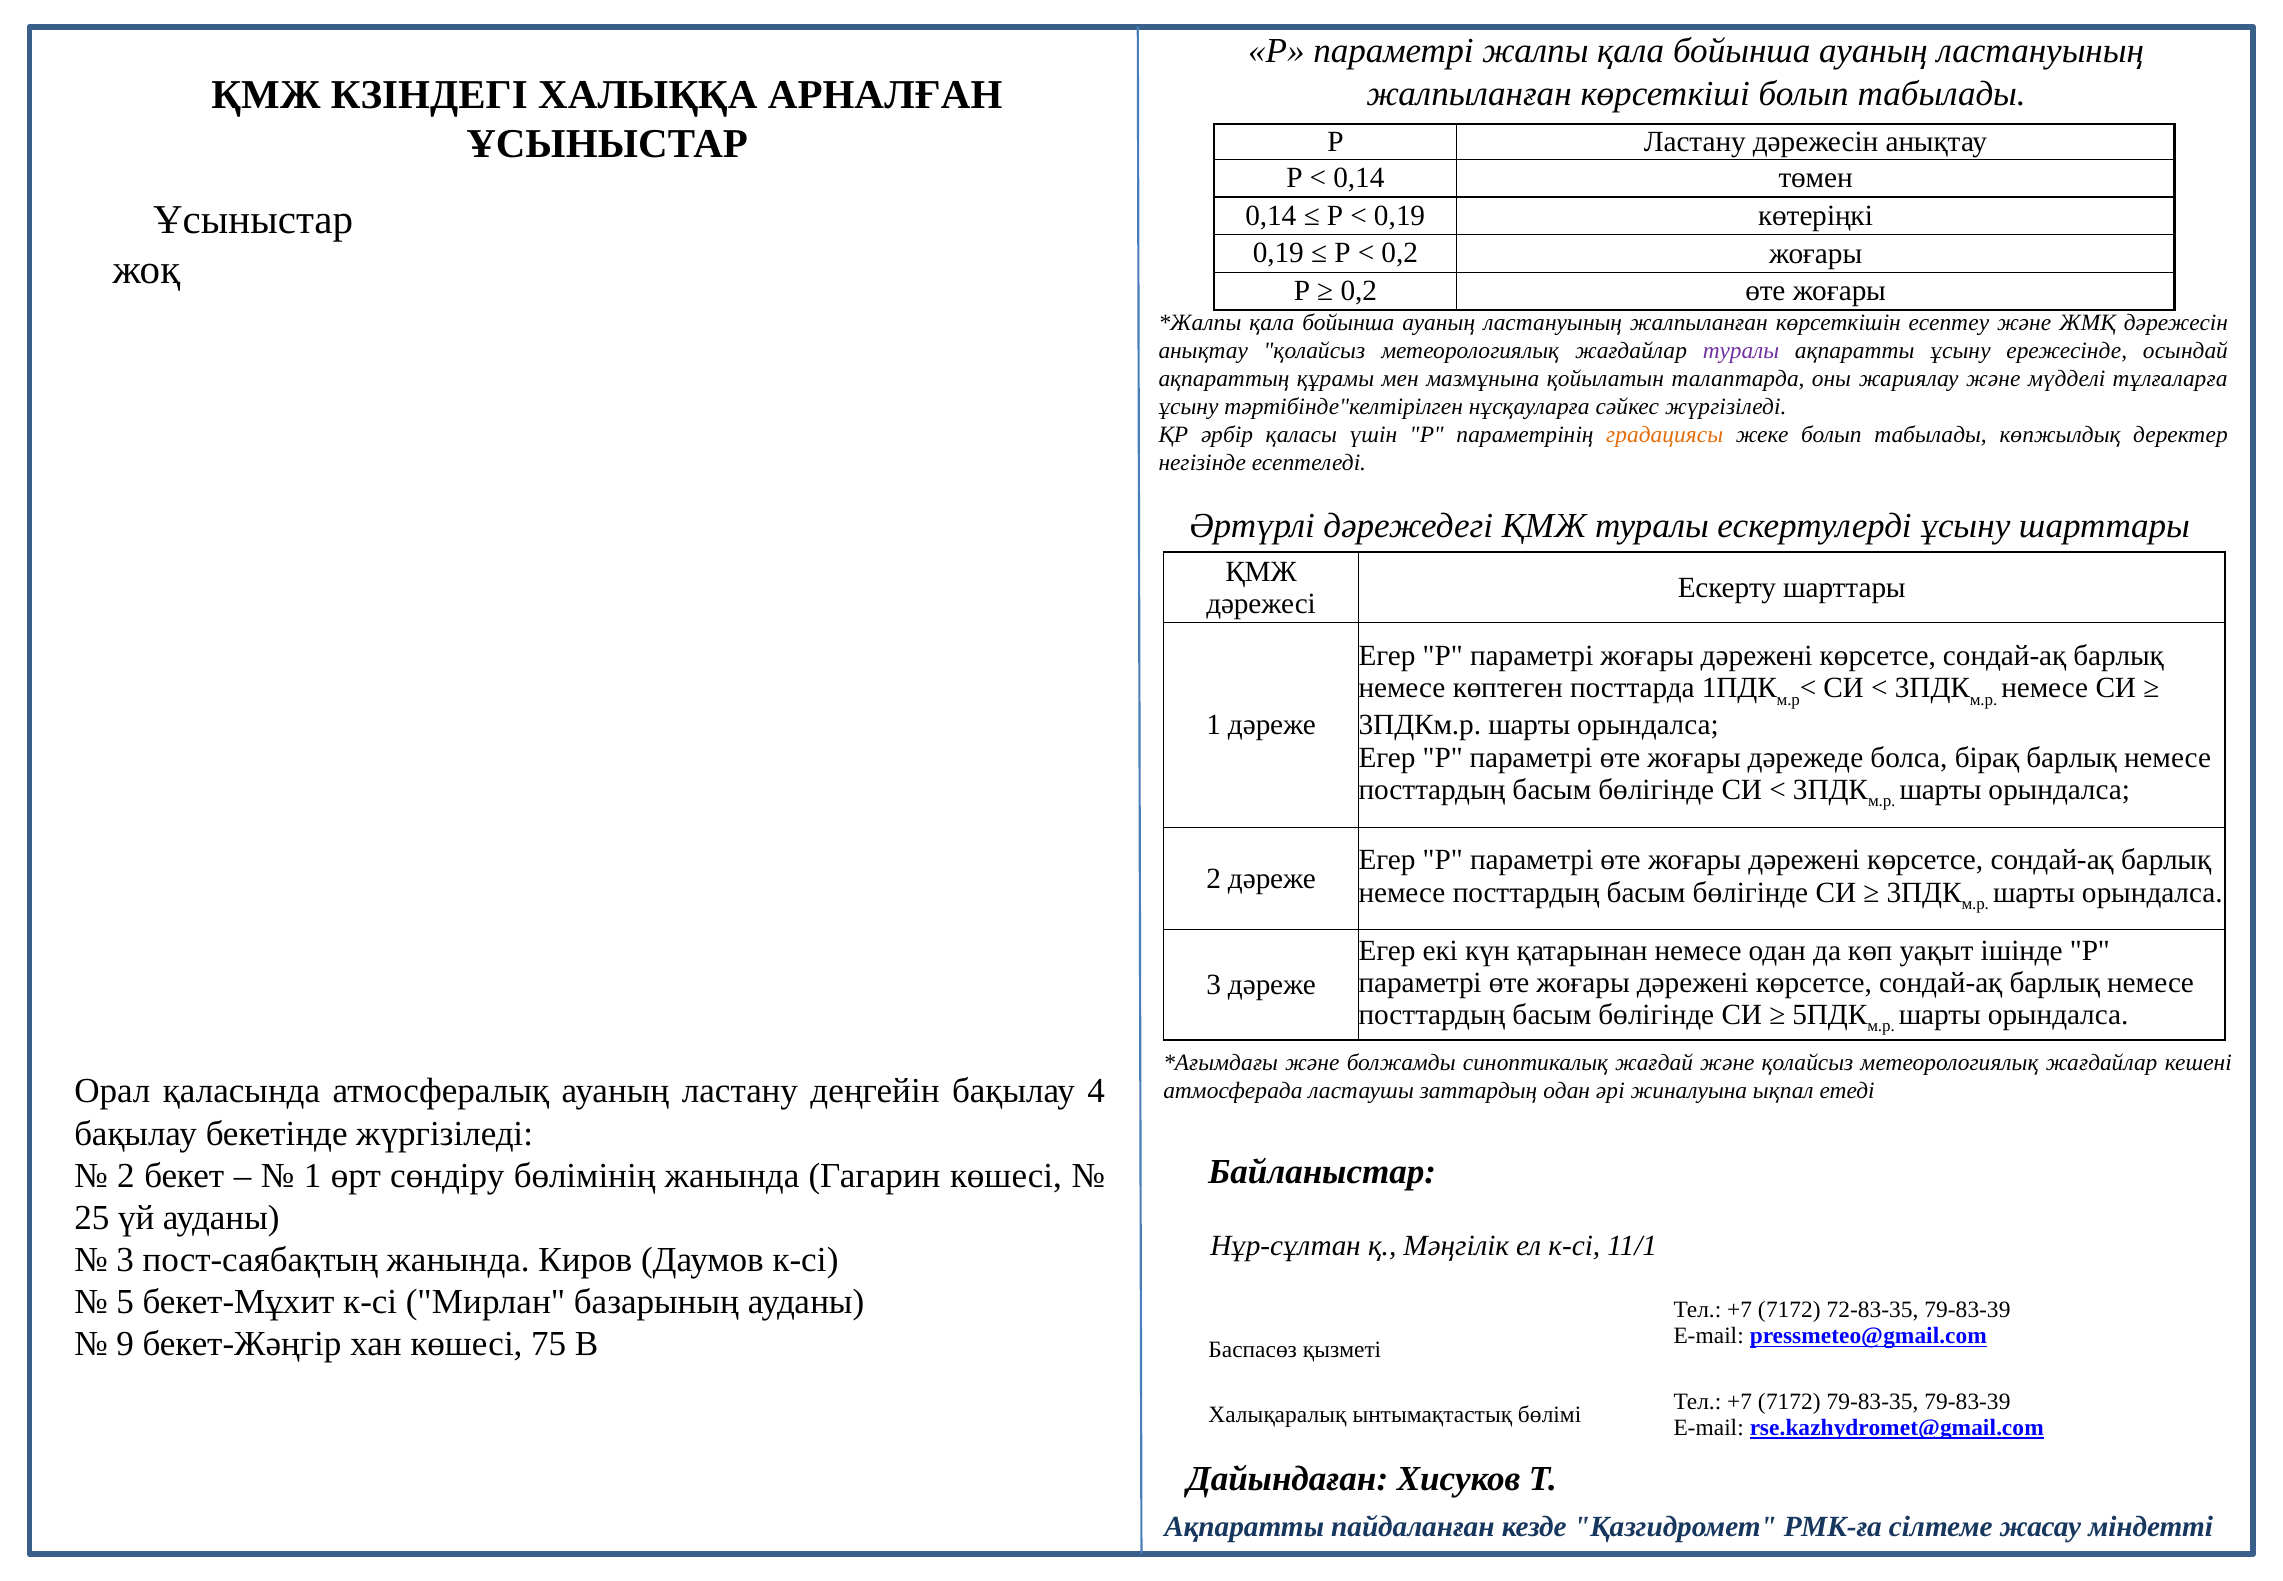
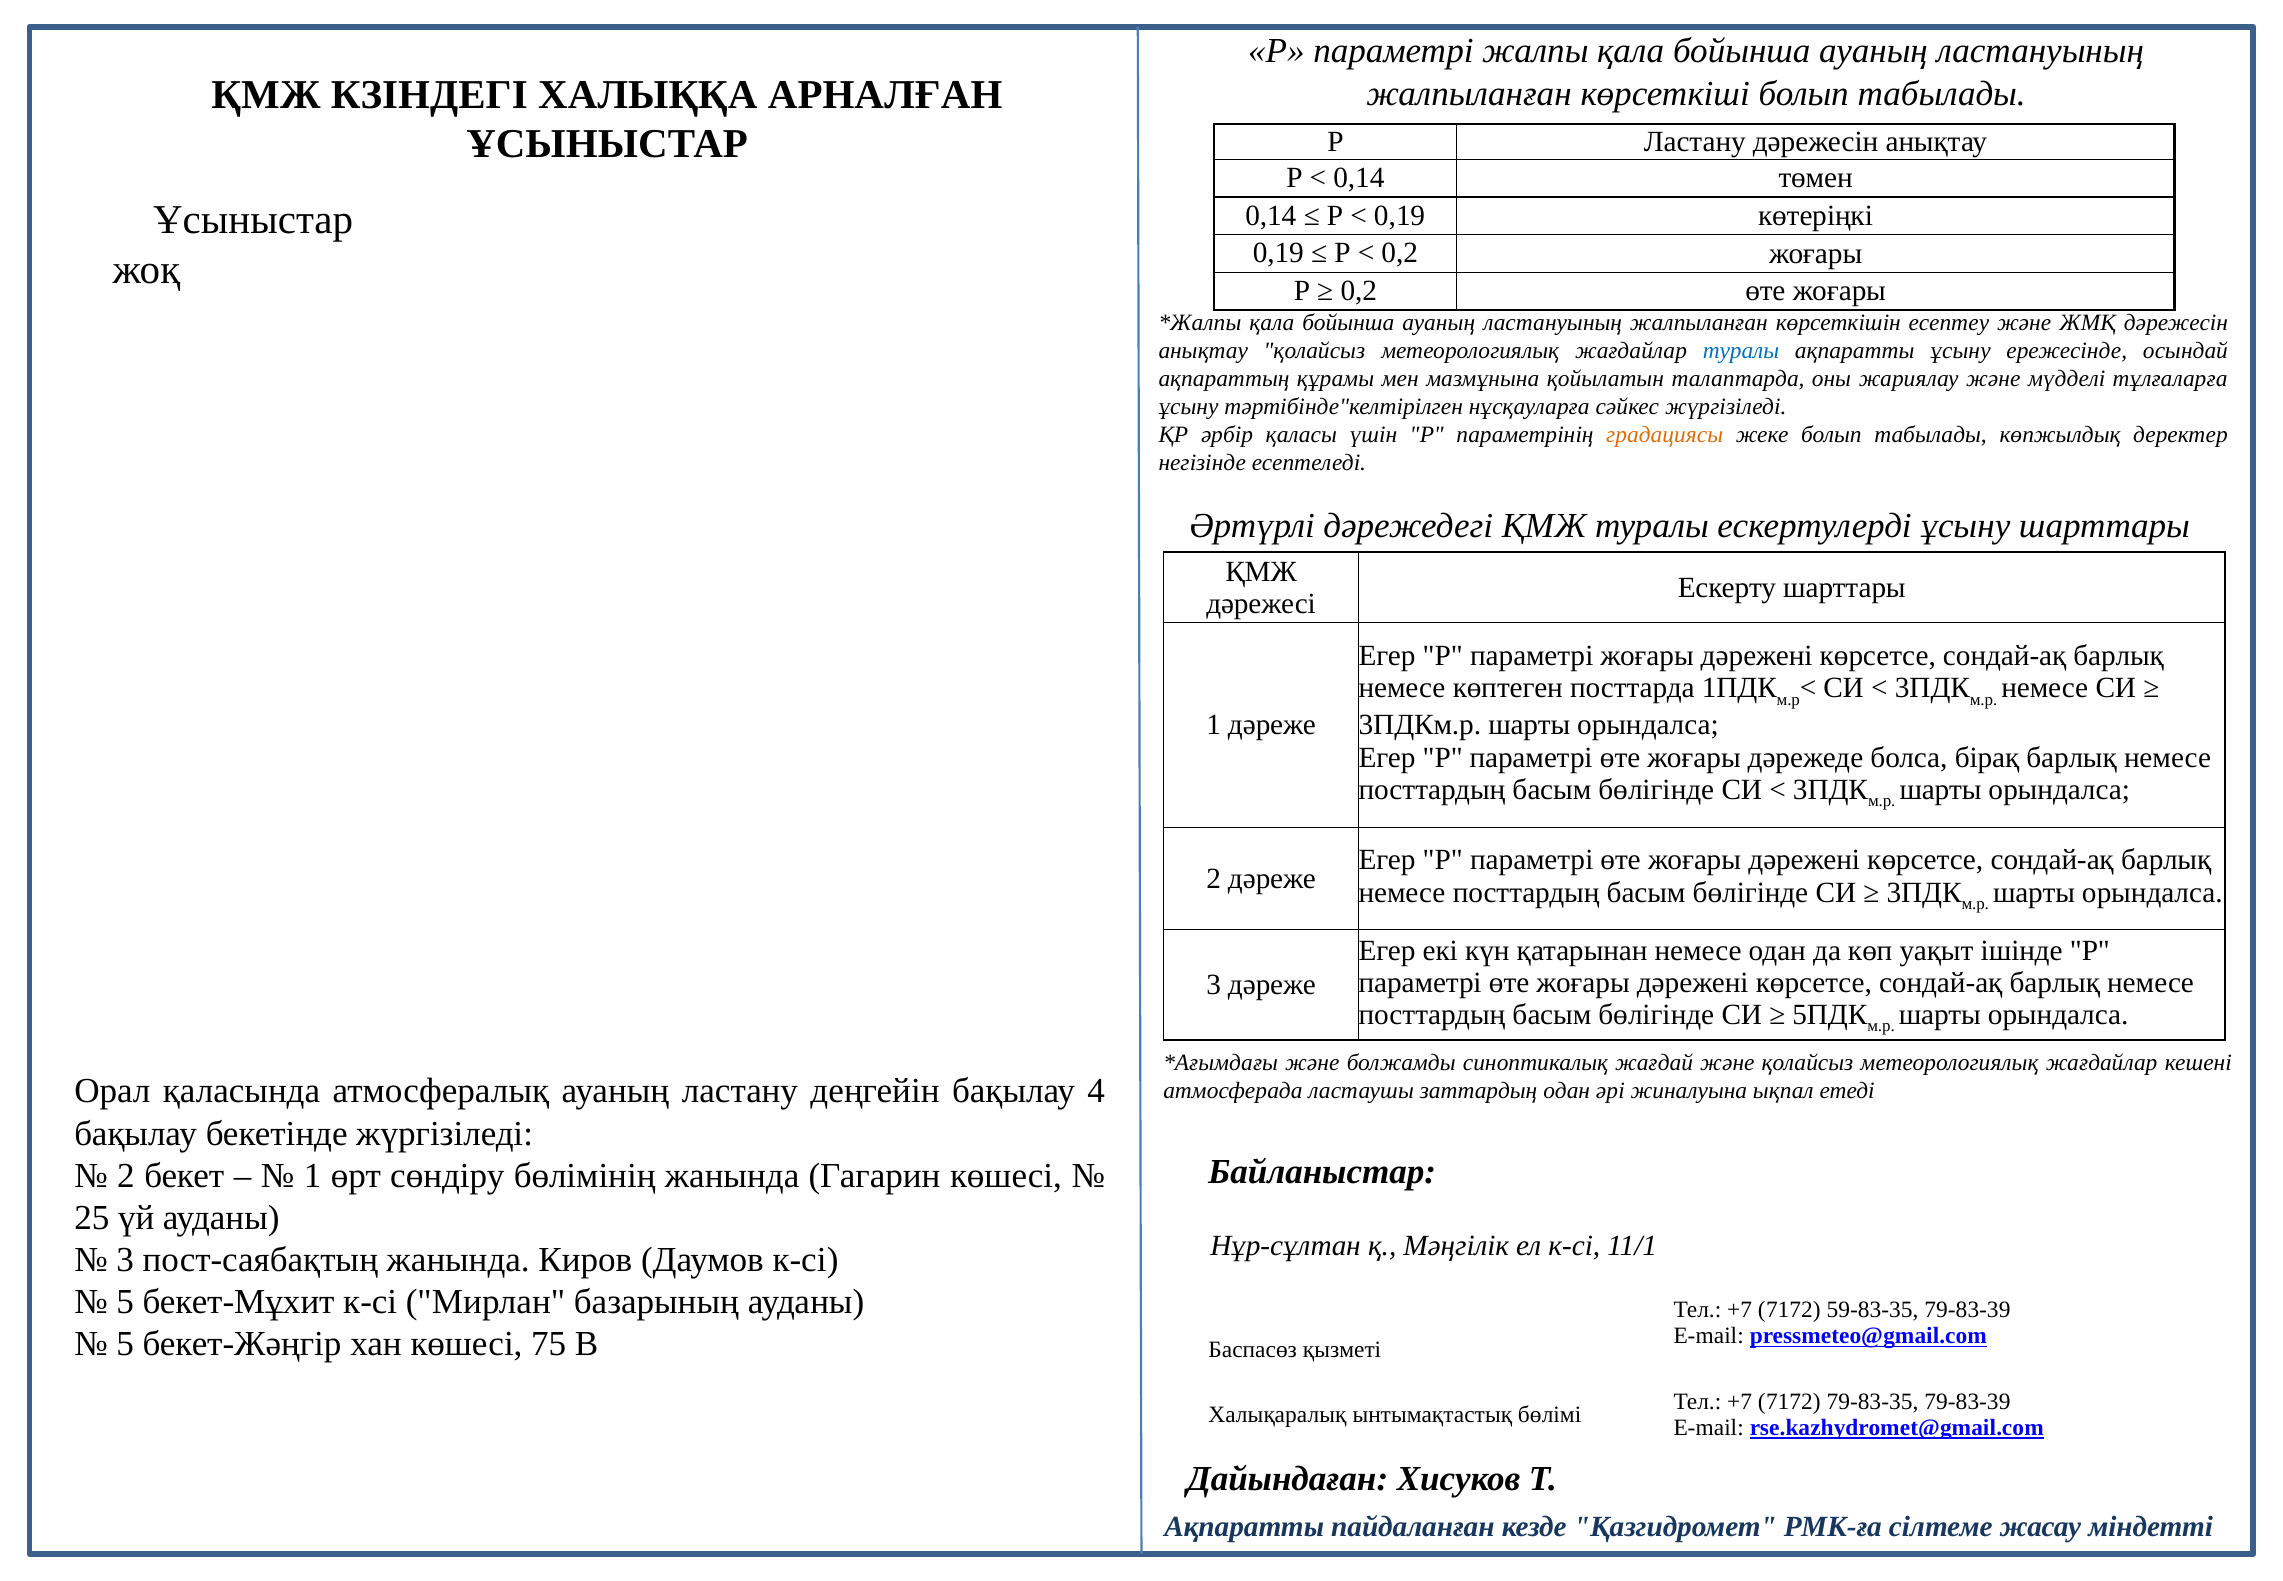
туралы at (1741, 350) colour: purple -> blue
72-83-35: 72-83-35 -> 59-83-35
9 at (125, 1344): 9 -> 5
